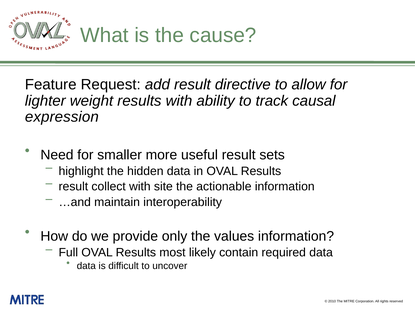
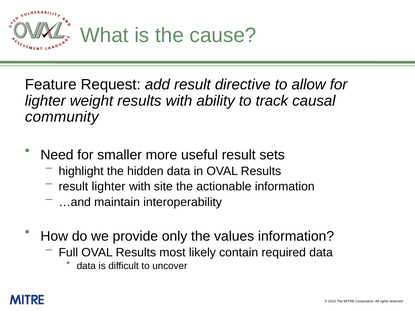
expression: expression -> community
result collect: collect -> lighter
